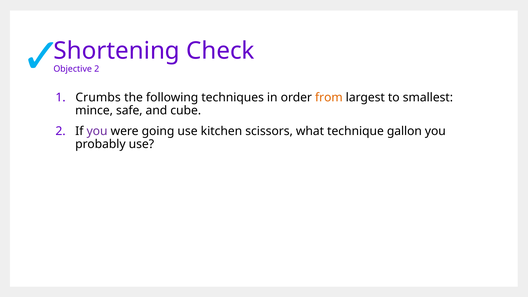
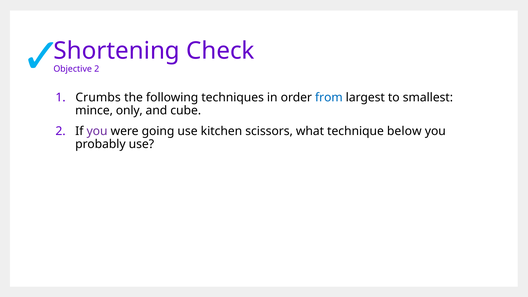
from colour: orange -> blue
safe: safe -> only
gallon: gallon -> below
